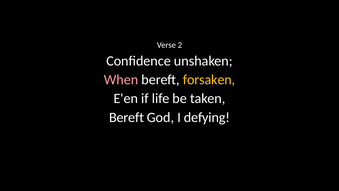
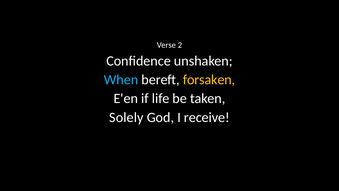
When colour: pink -> light blue
Bereft at (126, 117): Bereft -> Solely
defying: defying -> receive
